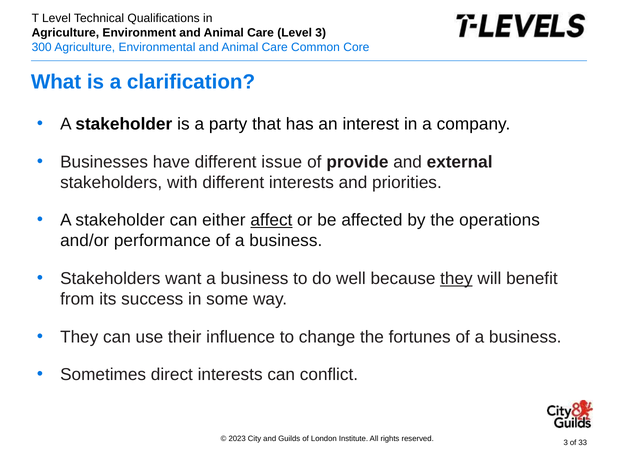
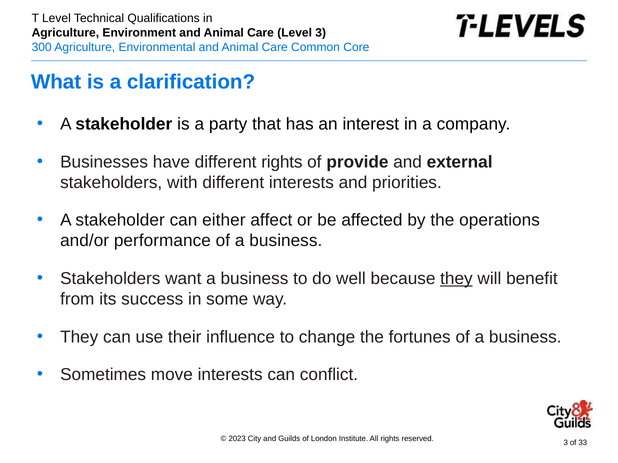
different issue: issue -> rights
affect underline: present -> none
direct: direct -> move
